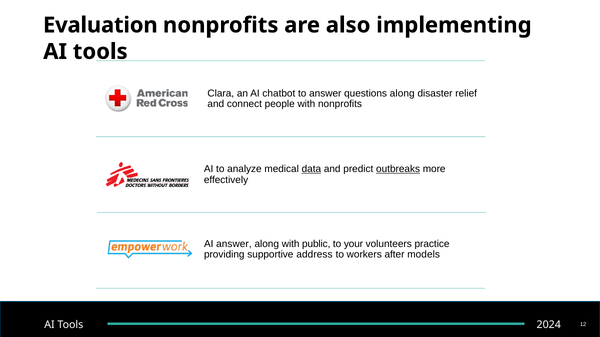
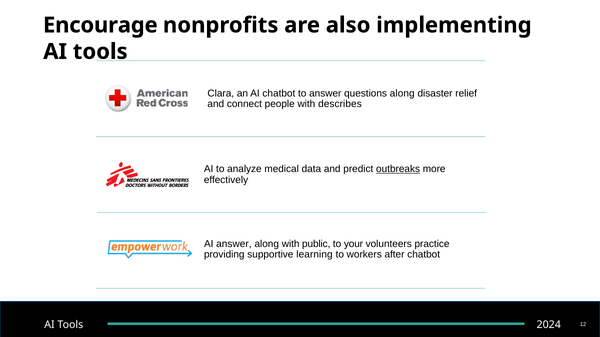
Evaluation: Evaluation -> Encourage
with nonprofits: nonprofits -> describes
data underline: present -> none
address: address -> learning
after models: models -> chatbot
